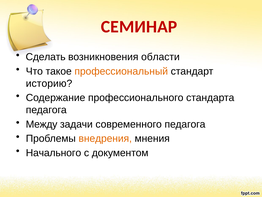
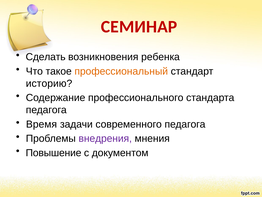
области: области -> ребенка
Между: Между -> Время
внедрения colour: orange -> purple
Начального: Начального -> Повышение
